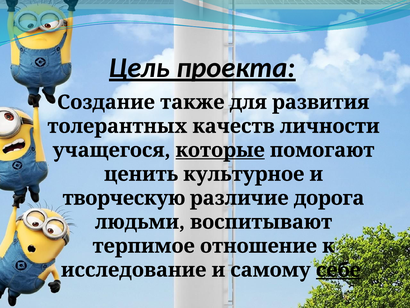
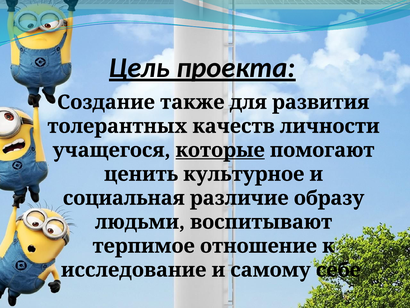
творческую: творческую -> социальная
дорога: дорога -> образу
себе underline: present -> none
